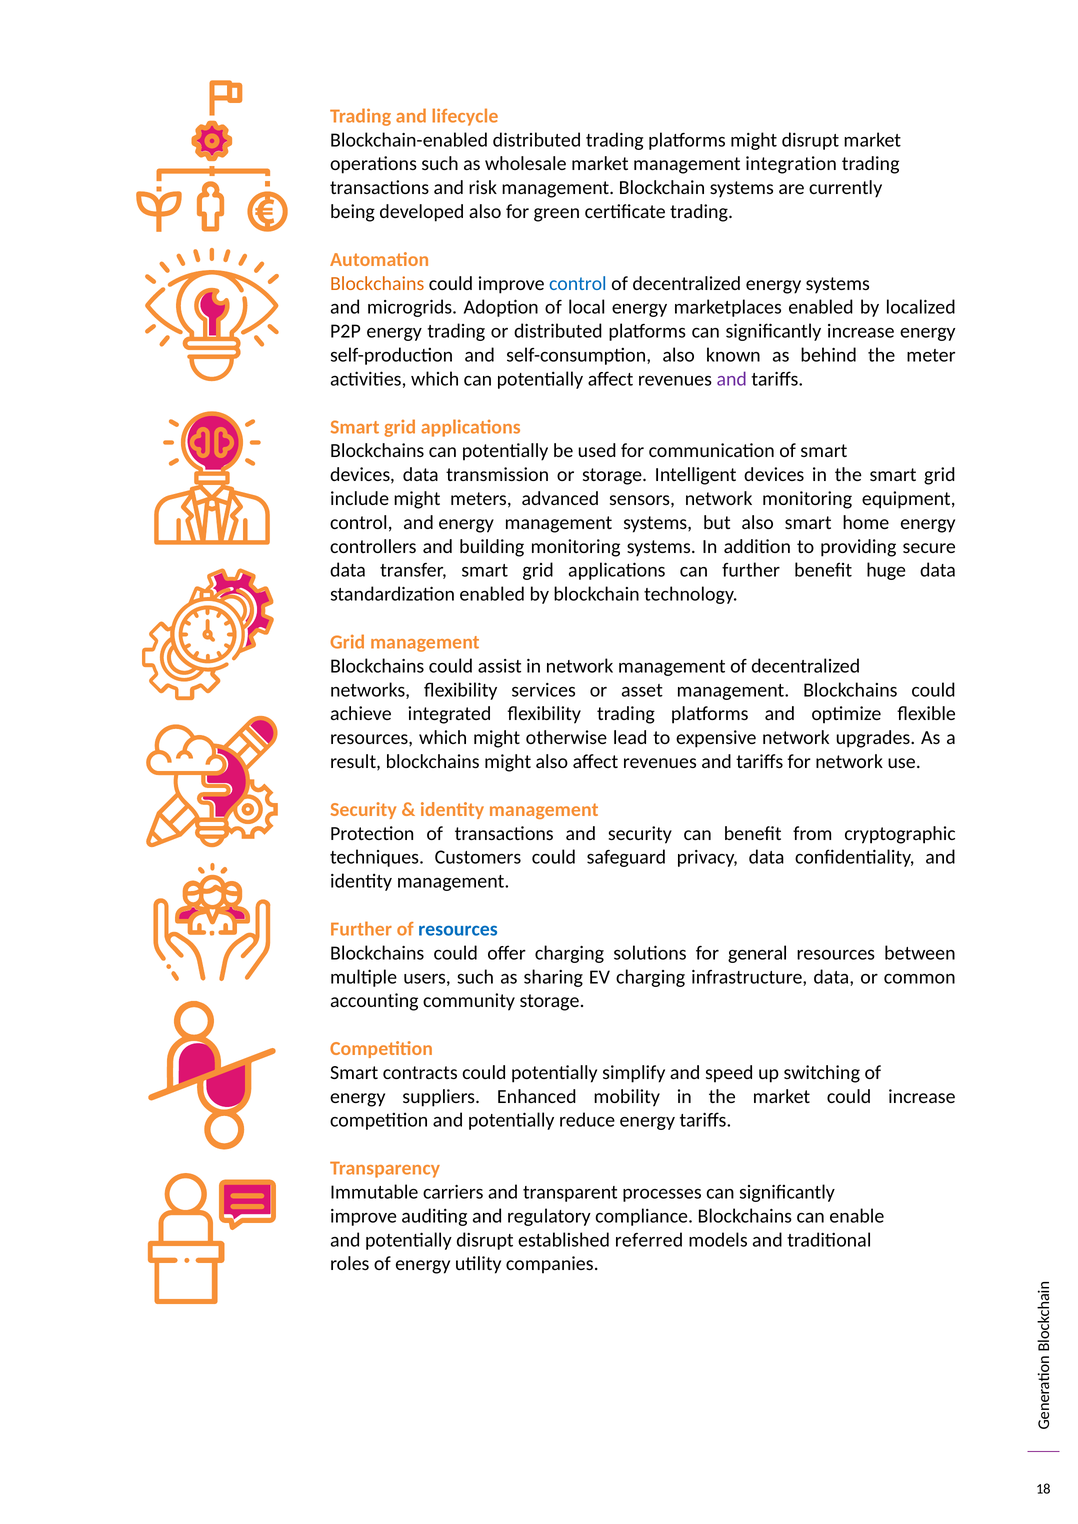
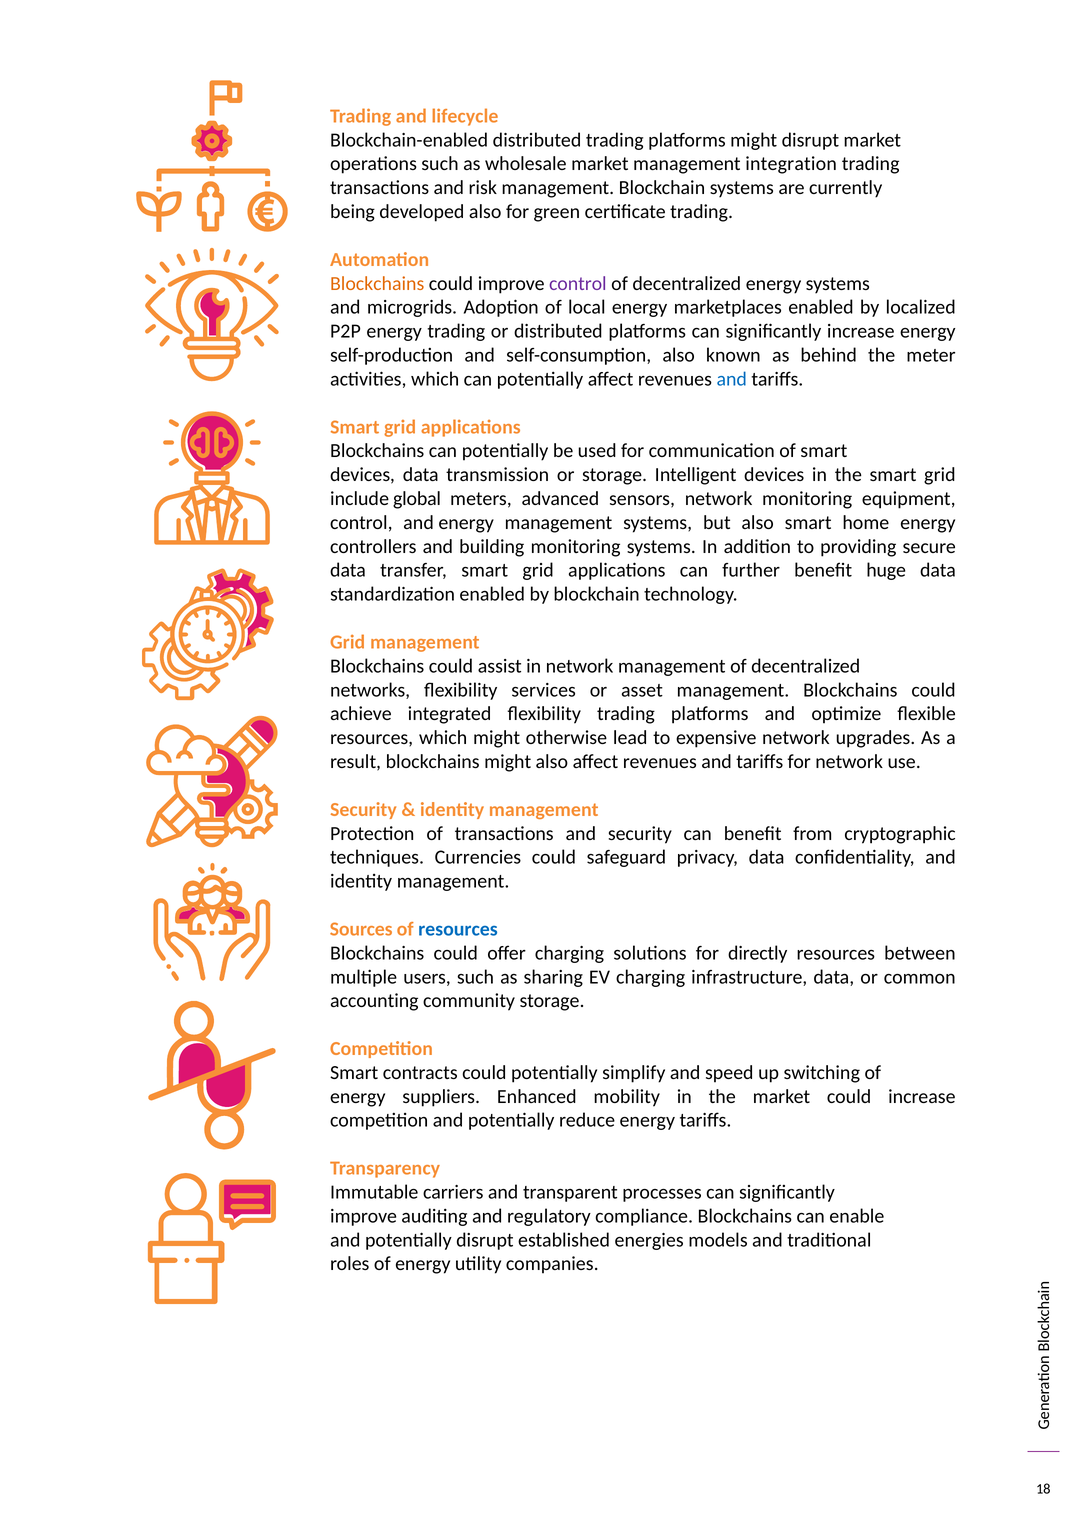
control at (578, 284) colour: blue -> purple
and at (732, 379) colour: purple -> blue
include might: might -> global
Customers: Customers -> Currencies
Further at (361, 929): Further -> Sources
general: general -> directly
referred: referred -> energies
